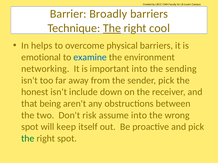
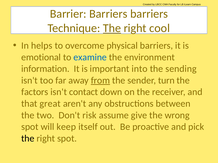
Barrier Broadly: Broadly -> Barriers
networking: networking -> information
from underline: none -> present
sender pick: pick -> turn
honest: honest -> factors
include: include -> contact
being: being -> great
assume into: into -> give
the at (28, 139) colour: green -> black
